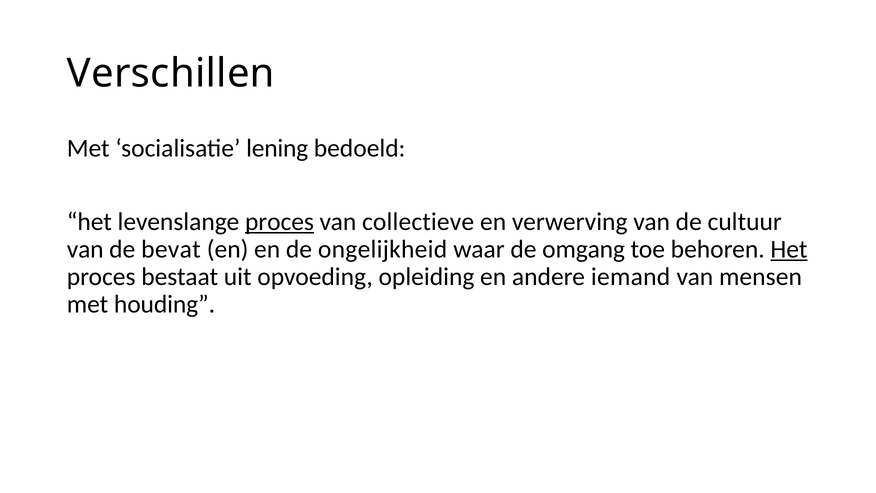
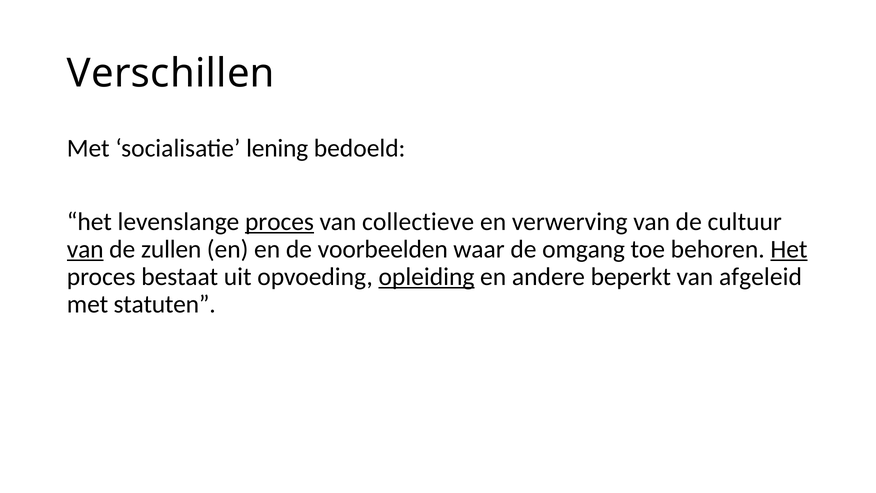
van at (85, 249) underline: none -> present
bevat: bevat -> zullen
ongelijkheid: ongelijkheid -> voorbeelden
opleiding underline: none -> present
iemand: iemand -> beperkt
mensen: mensen -> afgeleid
houding: houding -> statuten
